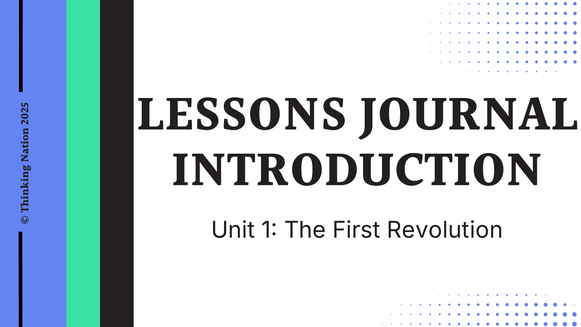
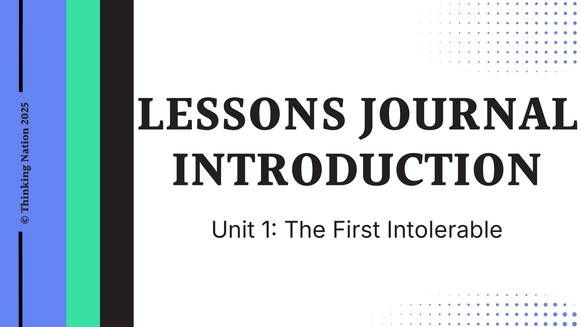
Revolution: Revolution -> Intolerable
